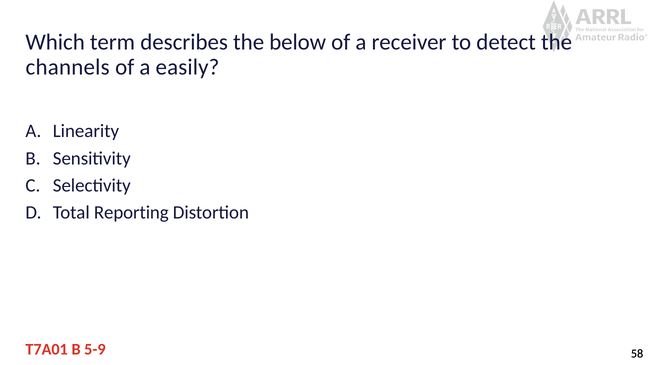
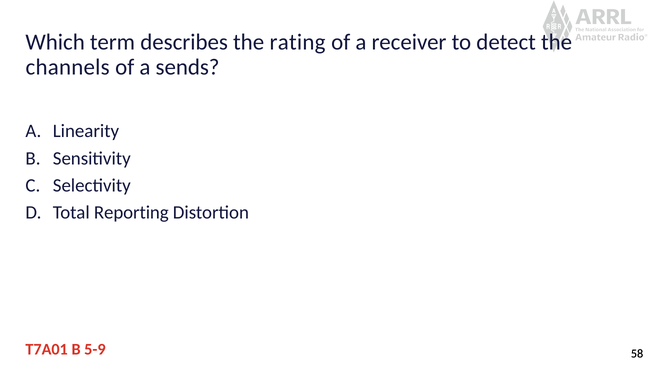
below: below -> rating
easily: easily -> sends
